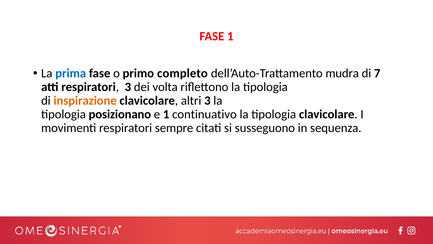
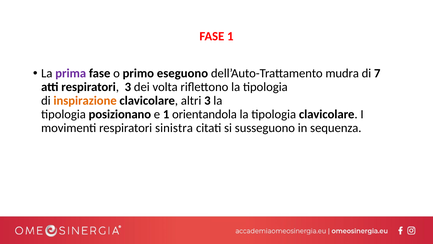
prima colour: blue -> purple
completo: completo -> eseguono
continuativo: continuativo -> orientandola
sempre: sempre -> sinistra
